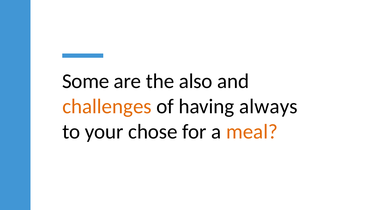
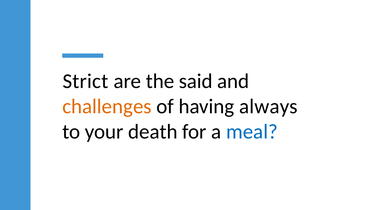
Some: Some -> Strict
also: also -> said
chose: chose -> death
meal colour: orange -> blue
